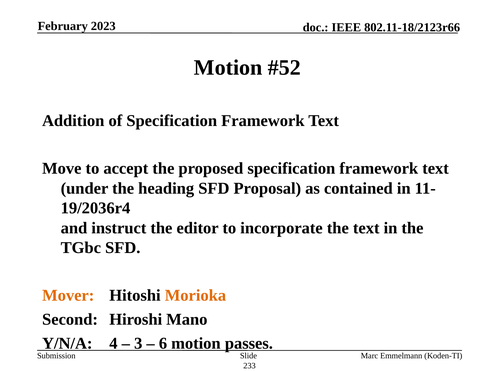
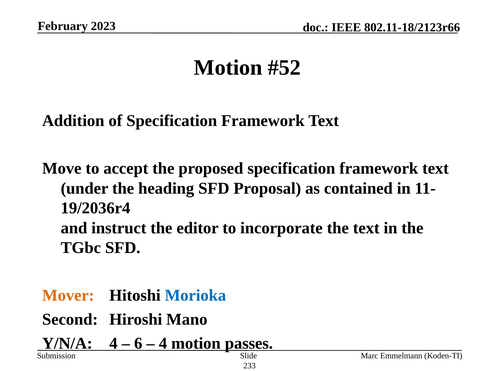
Morioka colour: orange -> blue
3: 3 -> 6
6 at (163, 344): 6 -> 4
